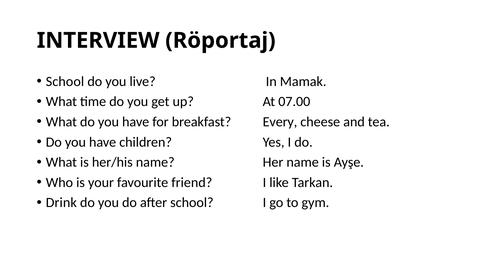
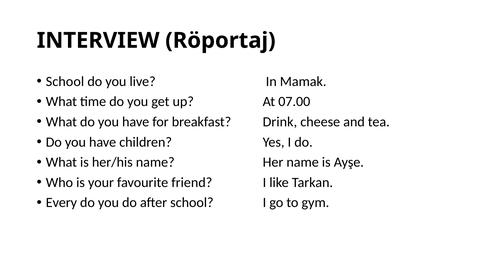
Every: Every -> Drink
Drink: Drink -> Every
